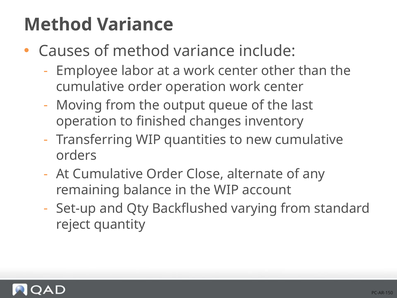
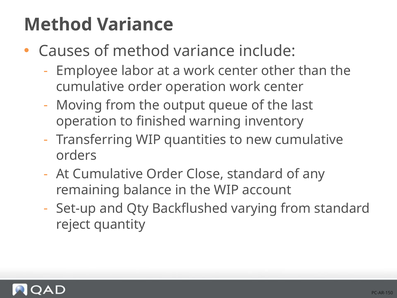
changes: changes -> warning
Close alternate: alternate -> standard
